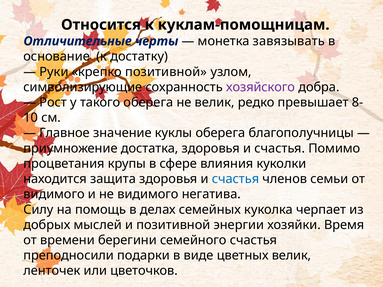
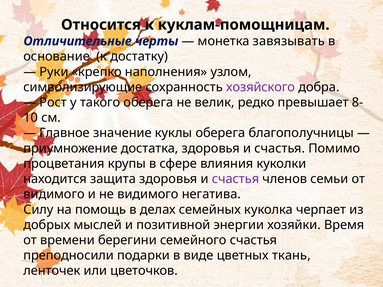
крепко позитивной: позитивной -> наполнения
счастья at (236, 179) colour: blue -> purple
цветных велик: велик -> ткань
